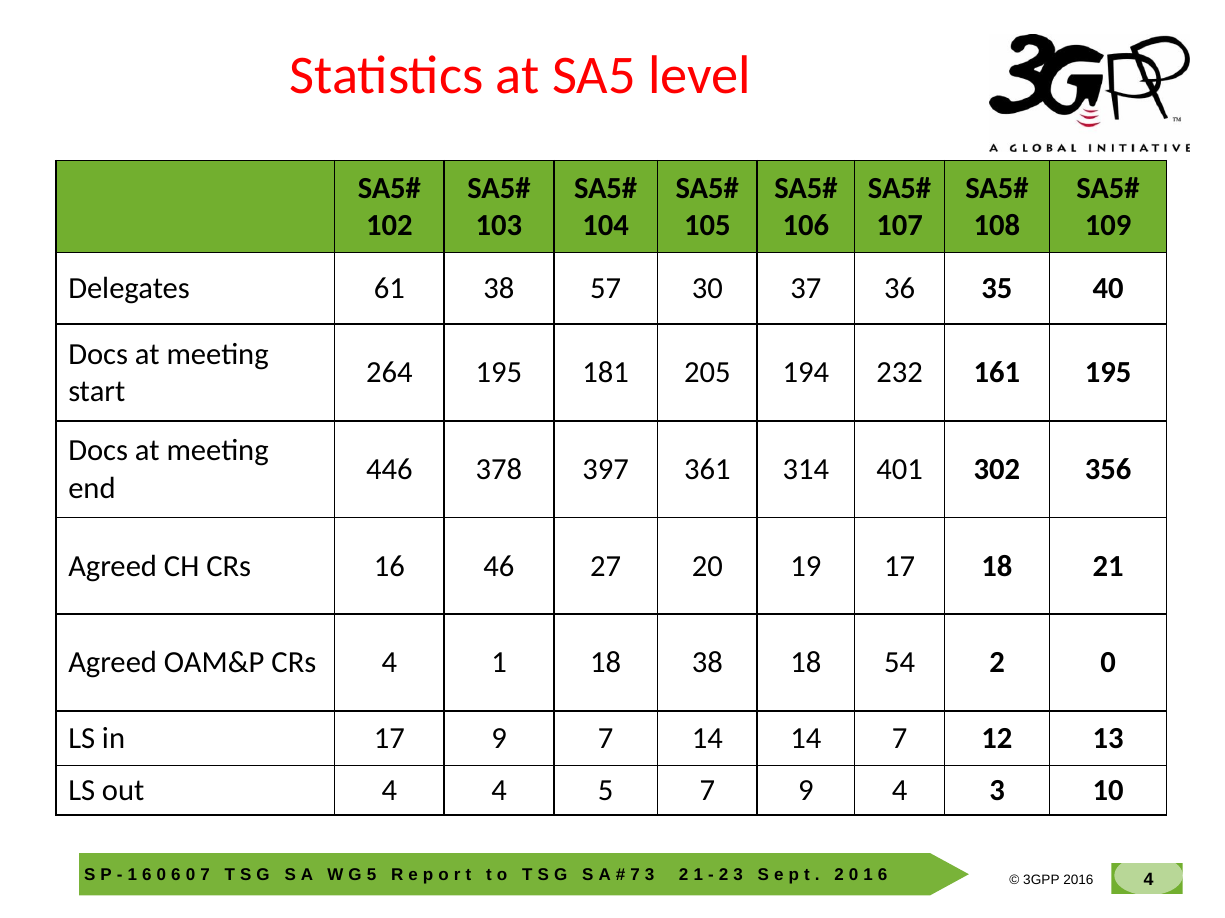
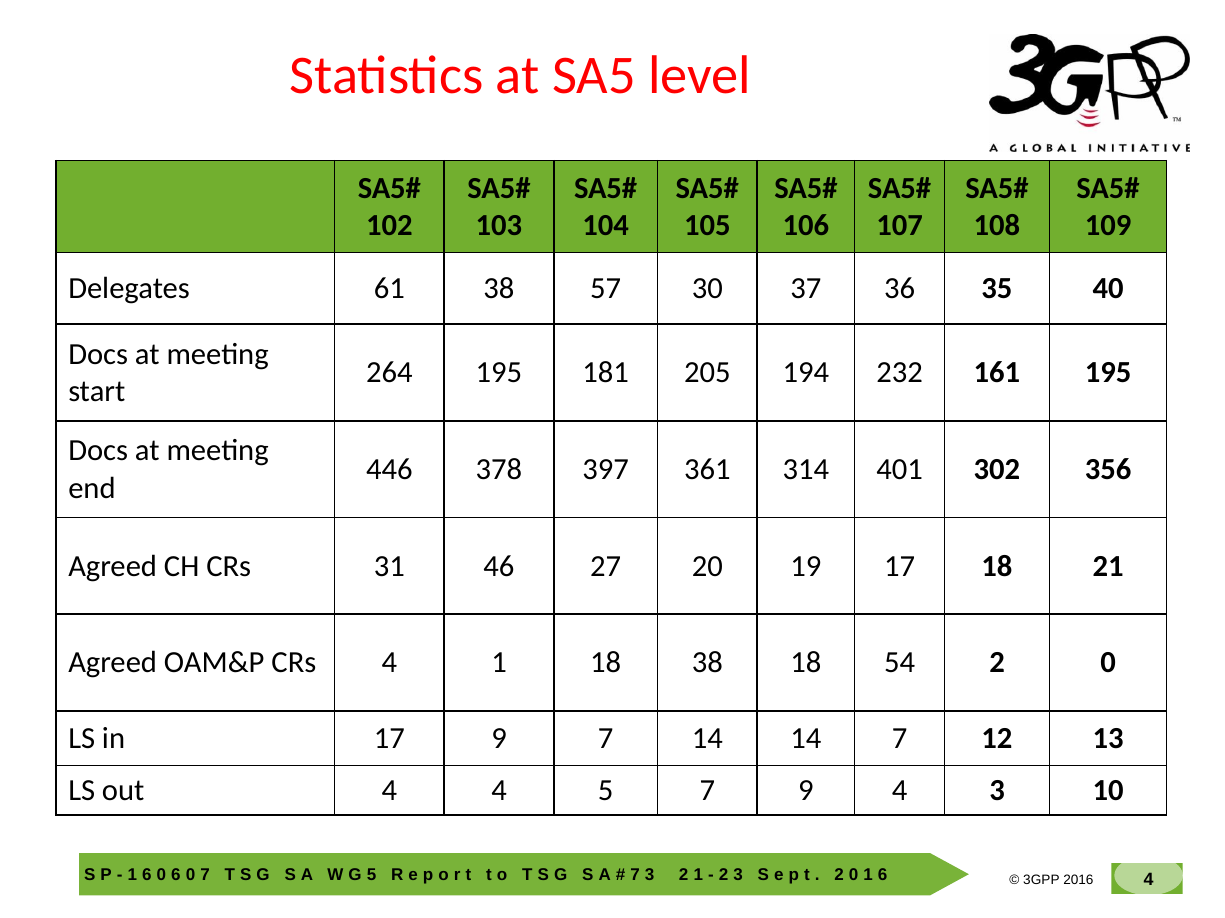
16: 16 -> 31
